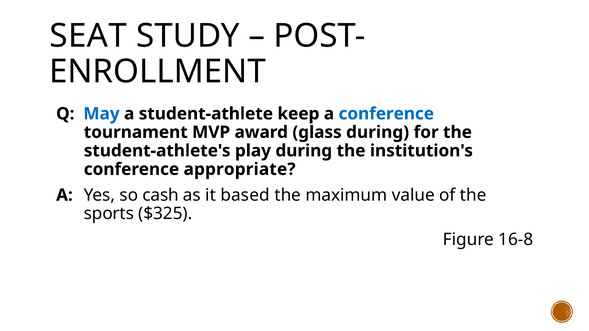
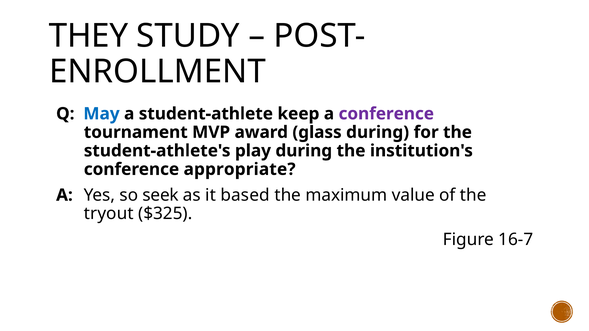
SEAT: SEAT -> THEY
conference at (386, 114) colour: blue -> purple
cash: cash -> seek
sports: sports -> tryout
16-8: 16-8 -> 16-7
